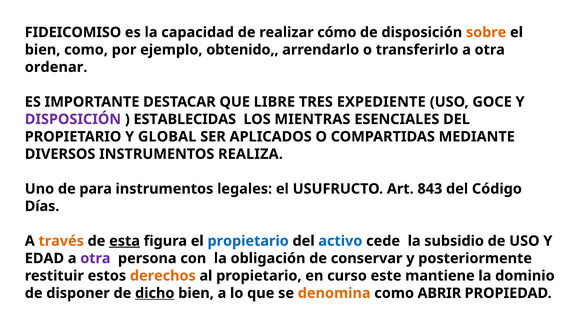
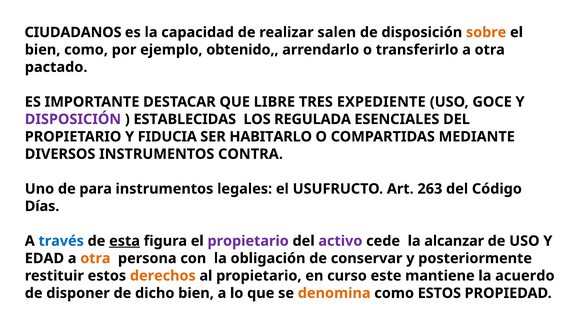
FIDEICOMISO: FIDEICOMISO -> CIUDADANOS
cómo: cómo -> salen
ordenar: ordenar -> pactado
MIENTRAS: MIENTRAS -> REGULADA
GLOBAL: GLOBAL -> FIDUCIA
APLICADOS: APLICADOS -> HABITARLO
REALIZA: REALIZA -> CONTRA
843: 843 -> 263
través colour: orange -> blue
propietario at (248, 241) colour: blue -> purple
activo colour: blue -> purple
subsidio: subsidio -> alcanzar
otra at (95, 258) colour: purple -> orange
dominio: dominio -> acuerdo
dicho underline: present -> none
como ABRIR: ABRIR -> ESTOS
